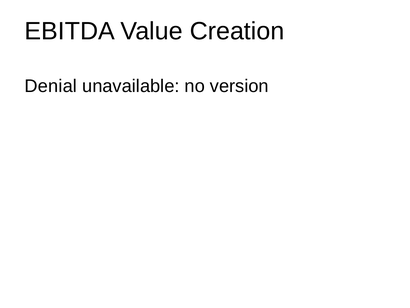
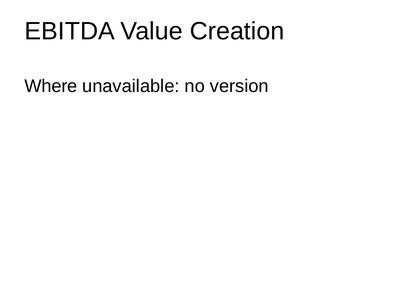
Denial: Denial -> Where
